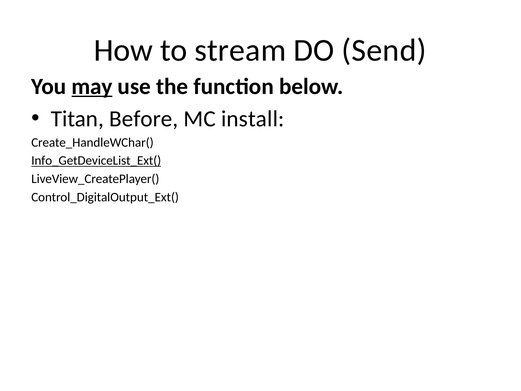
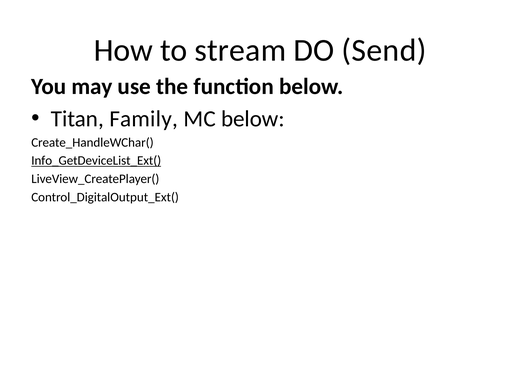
may underline: present -> none
Before: Before -> Family
MC install: install -> below
